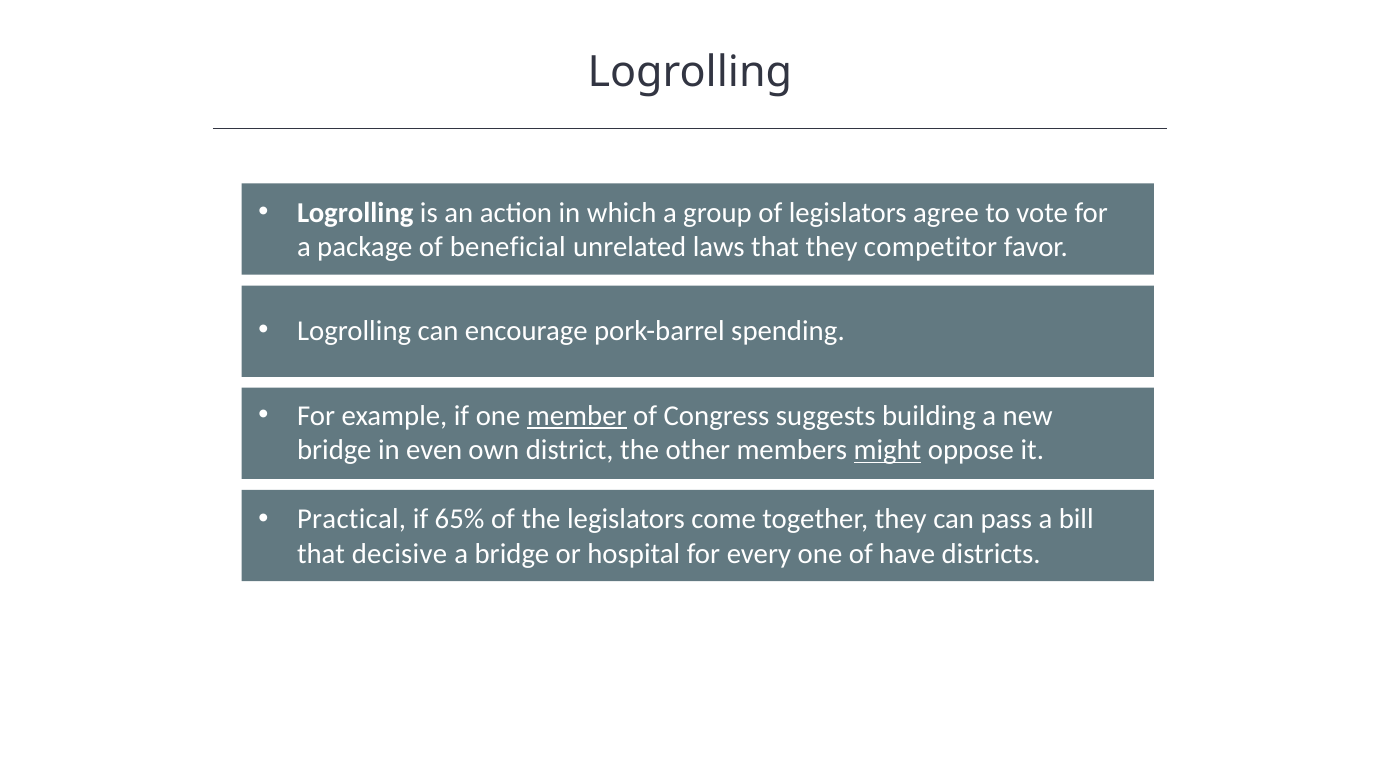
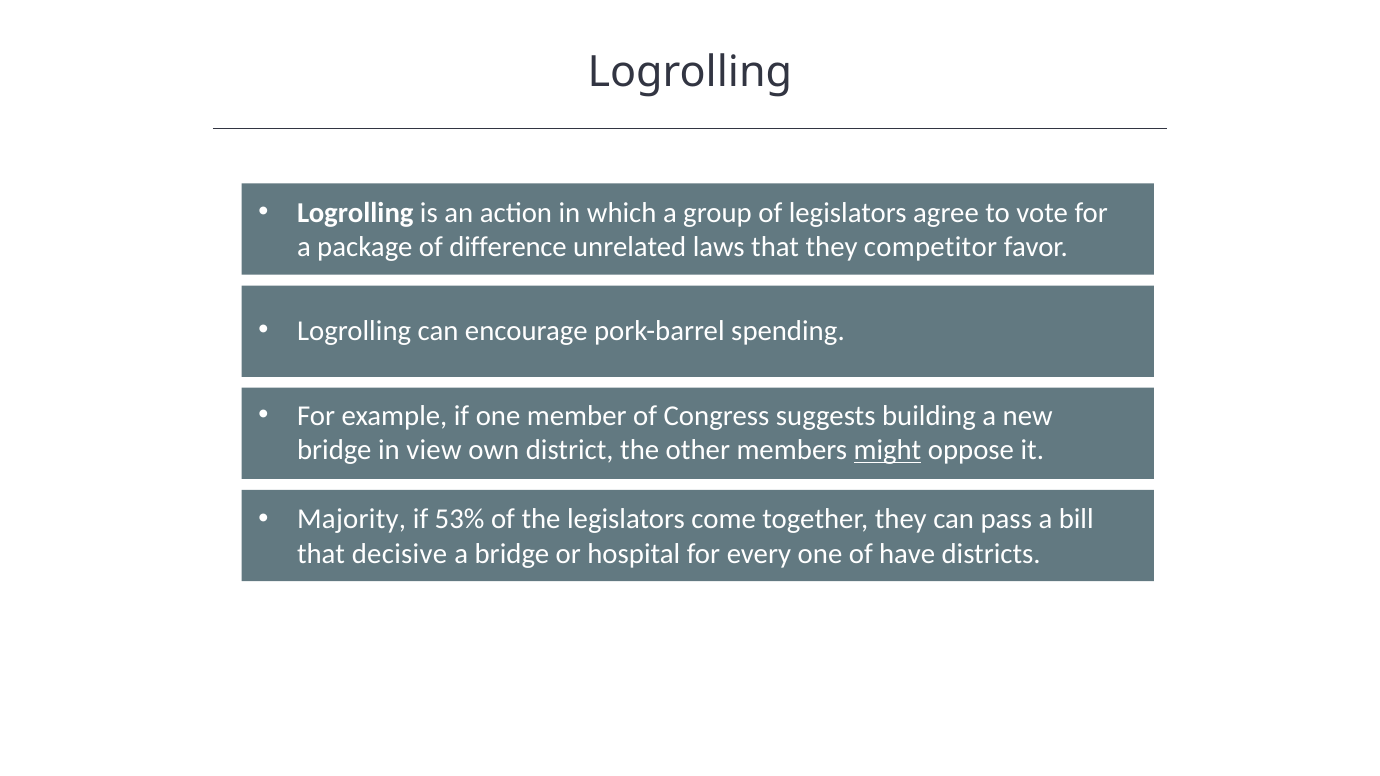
beneficial: beneficial -> difference
member underline: present -> none
even: even -> view
Practical: Practical -> Majority
65%: 65% -> 53%
